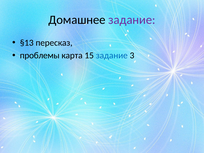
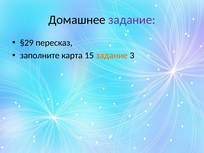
§13: §13 -> §29
проблемы: проблемы -> заполните
задание at (112, 55) colour: blue -> orange
